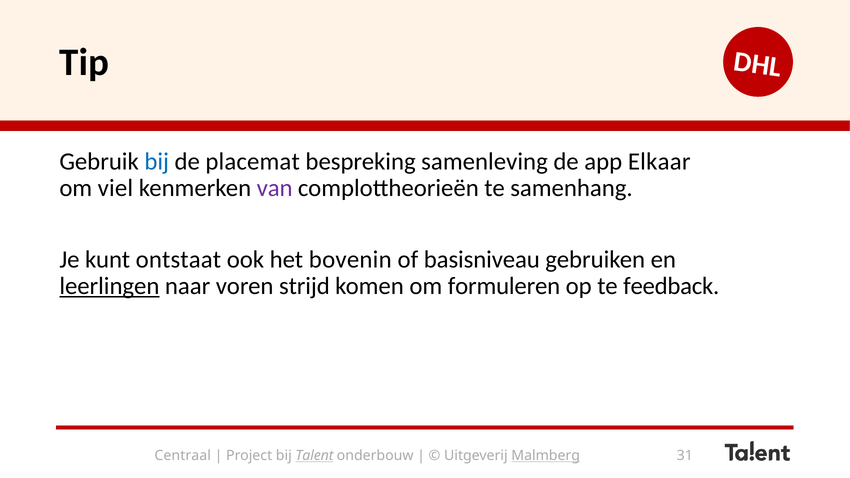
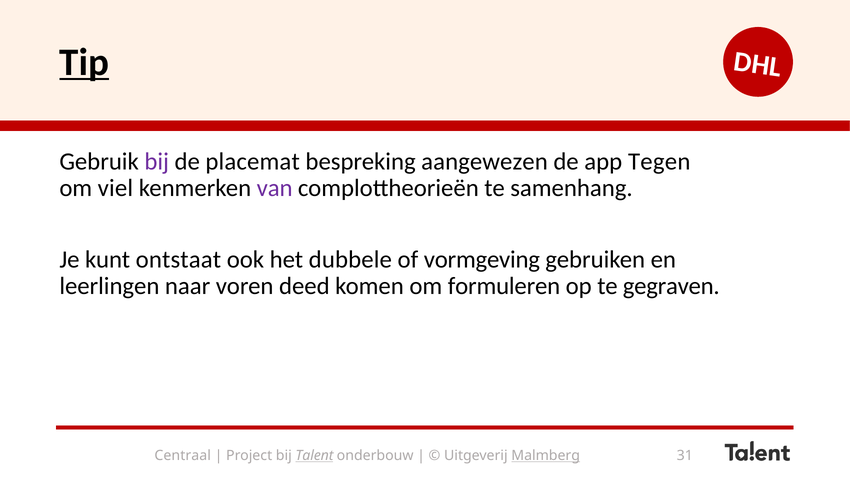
Tip underline: none -> present
bij at (157, 162) colour: blue -> purple
samenleving: samenleving -> aangewezen
Elkaar: Elkaar -> Tegen
bovenin: bovenin -> dubbele
basisniveau: basisniveau -> vormgeving
leerlingen underline: present -> none
strijd: strijd -> deed
feedback: feedback -> gegraven
